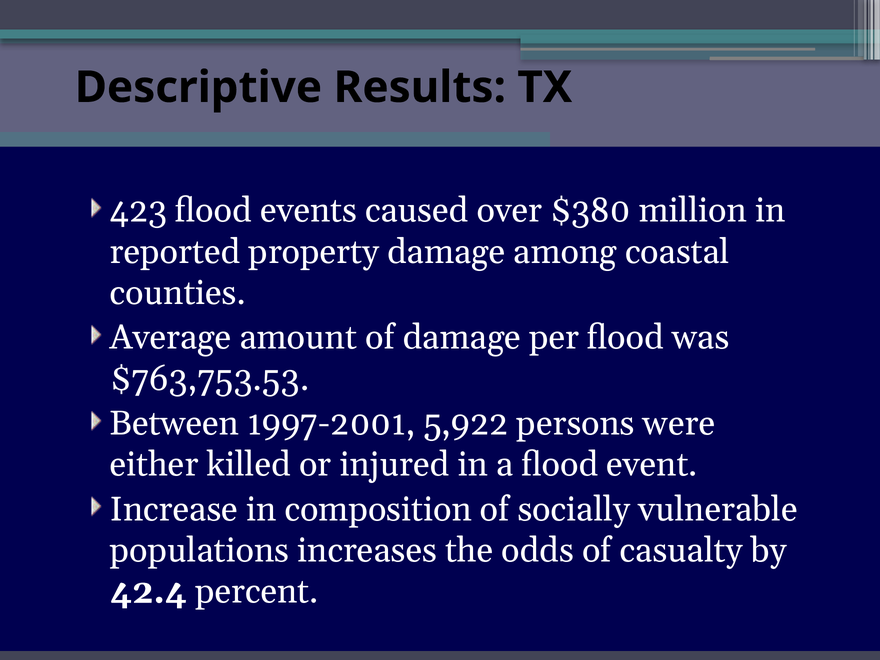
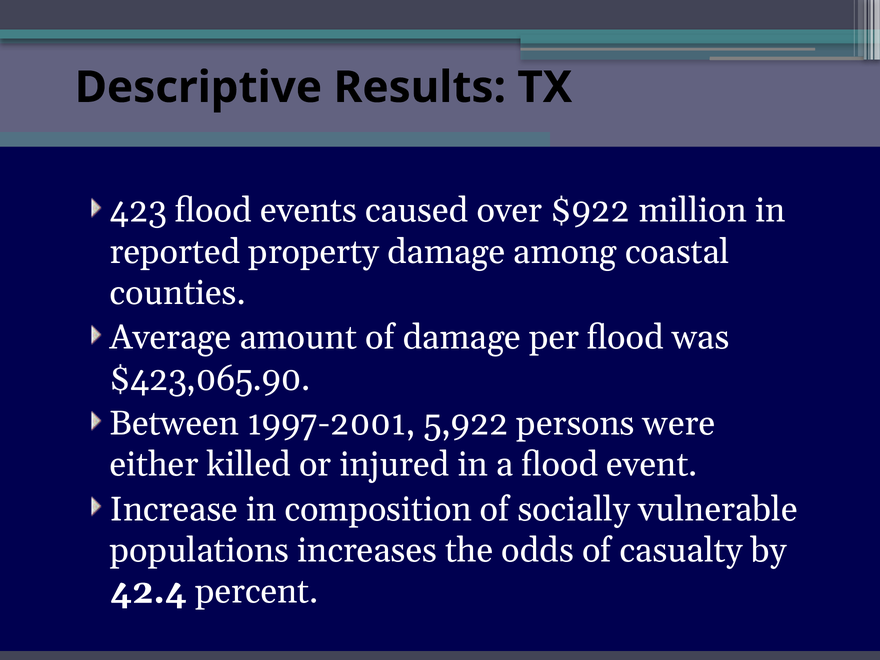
$380: $380 -> $922
$763,753.53: $763,753.53 -> $423,065.90
